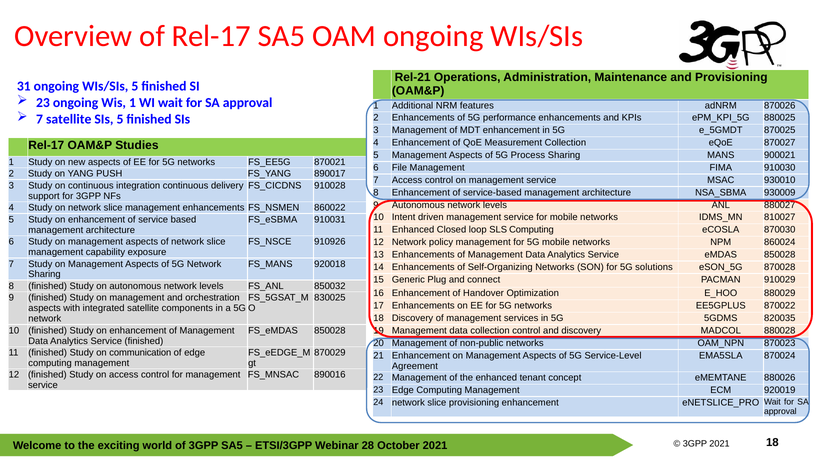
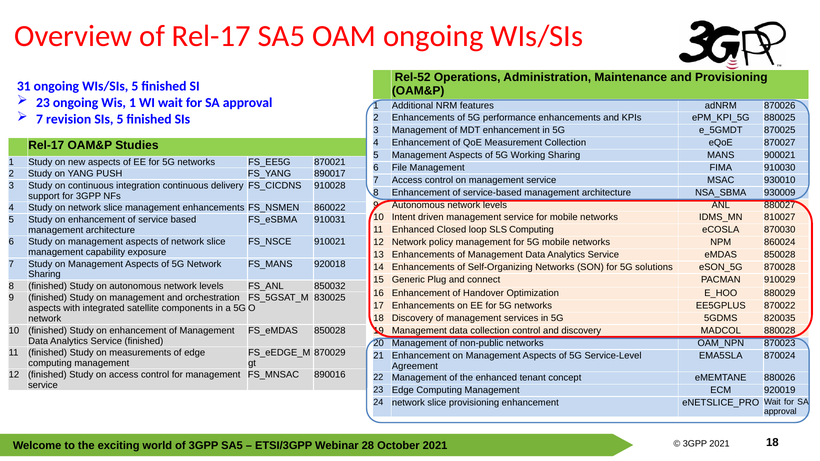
Rel-21: Rel-21 -> Rel-52
7 satellite: satellite -> revision
Process: Process -> Working
910926: 910926 -> 910021
communication: communication -> measurements
